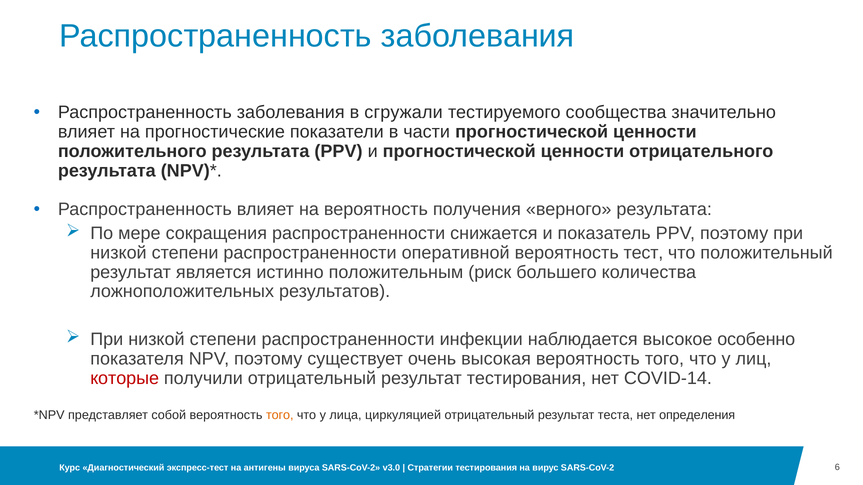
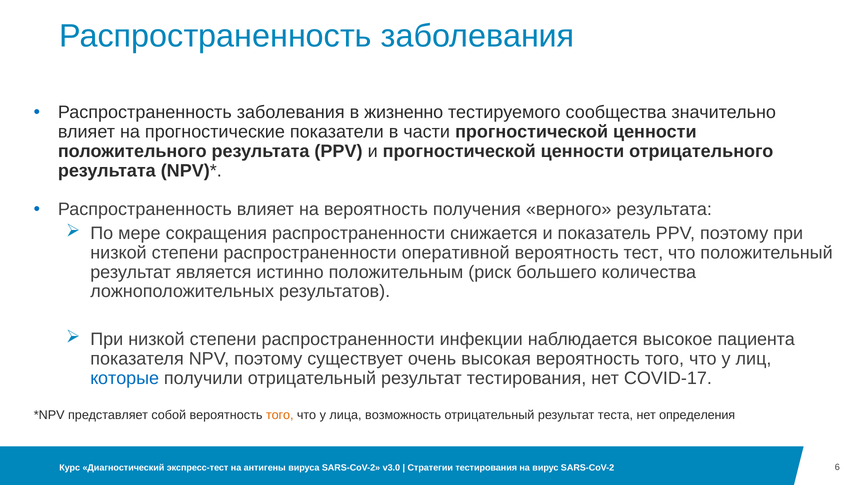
сгружали: сгружали -> жизненно
особенно: особенно -> пациента
которые colour: red -> blue
COVID-14: COVID-14 -> COVID-17
циркуляцией: циркуляцией -> возможность
